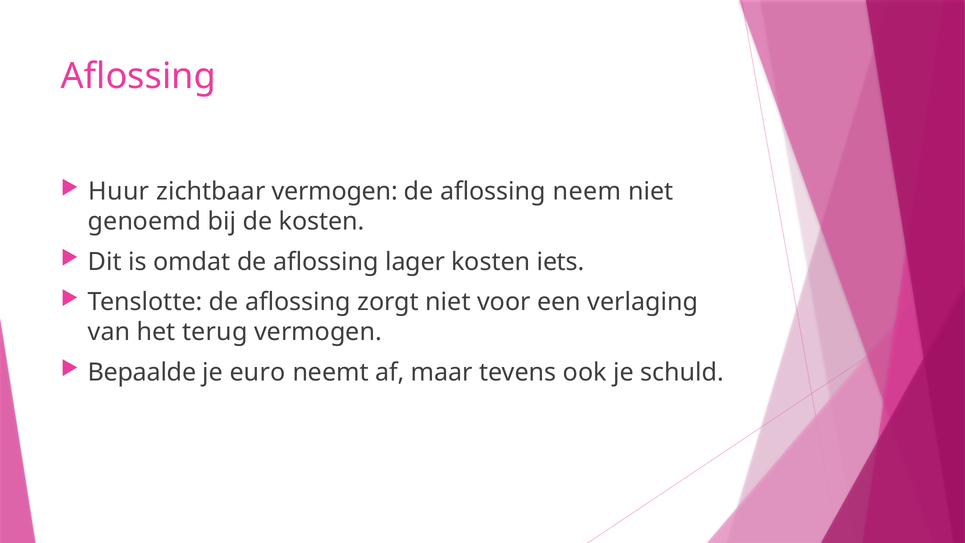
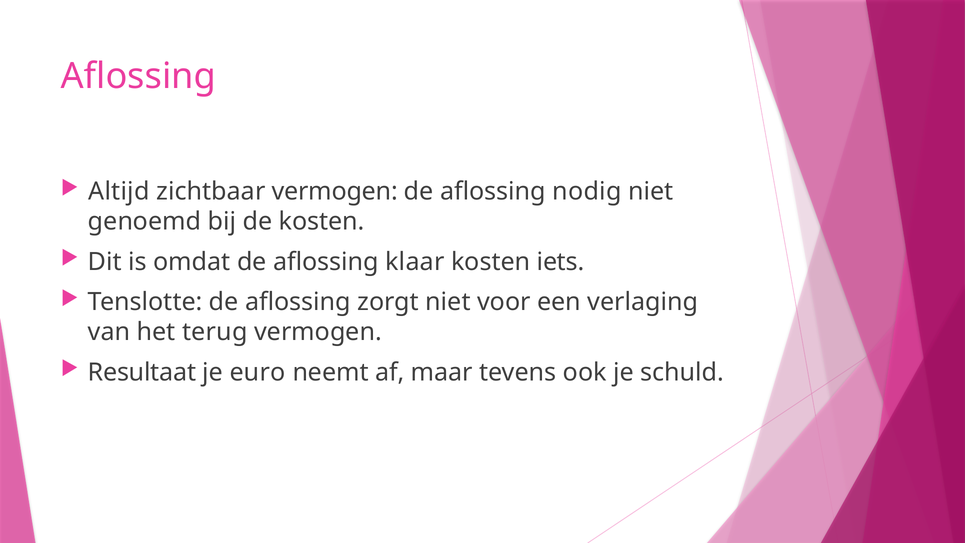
Huur: Huur -> Altijd
neem: neem -> nodig
lager: lager -> klaar
Bepaalde: Bepaalde -> Resultaat
